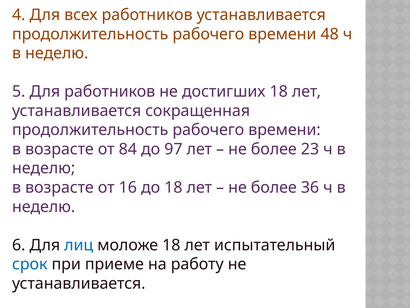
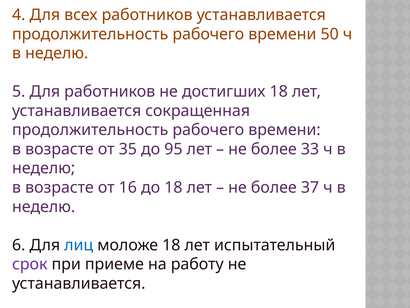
48: 48 -> 50
84: 84 -> 35
97: 97 -> 95
23: 23 -> 33
36: 36 -> 37
срок colour: blue -> purple
